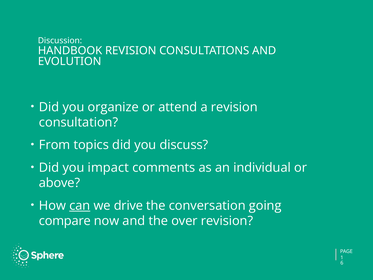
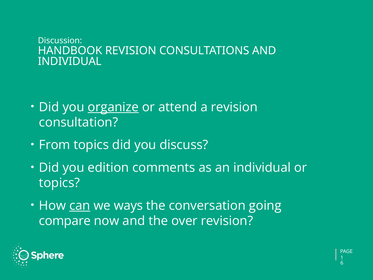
EVOLUTION at (70, 61): EVOLUTION -> INDIVIDUAL
organize underline: none -> present
impact: impact -> edition
above at (60, 183): above -> topics
drive: drive -> ways
